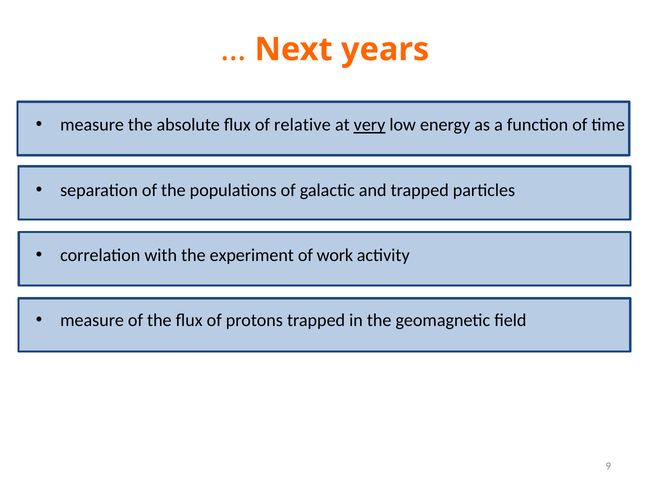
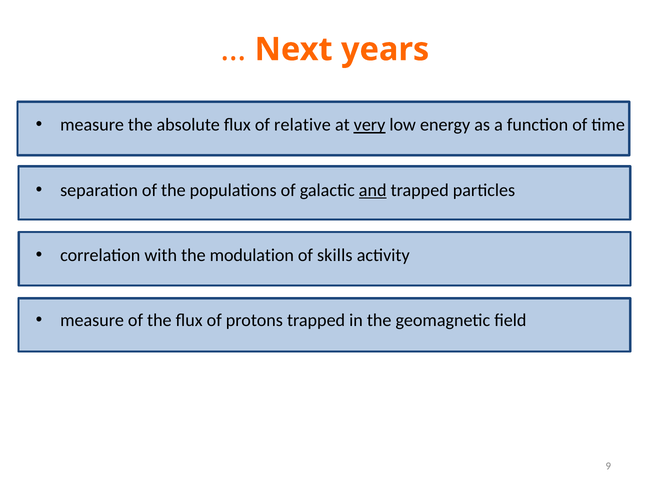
and underline: none -> present
experiment: experiment -> modulation
work: work -> skills
